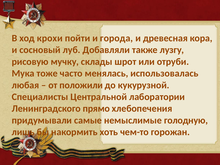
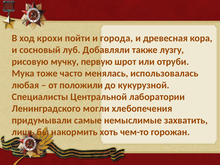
склады: склады -> первую
прямо: прямо -> могли
голодную: голодную -> захватить
